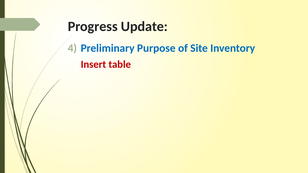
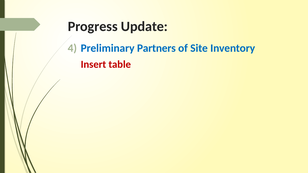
Purpose: Purpose -> Partners
